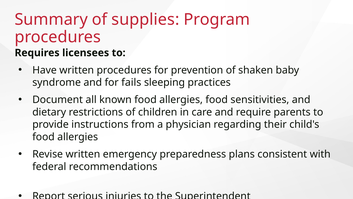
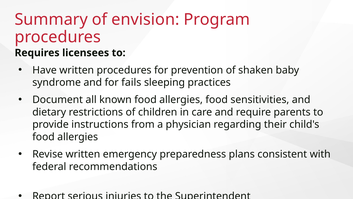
supplies: supplies -> envision
